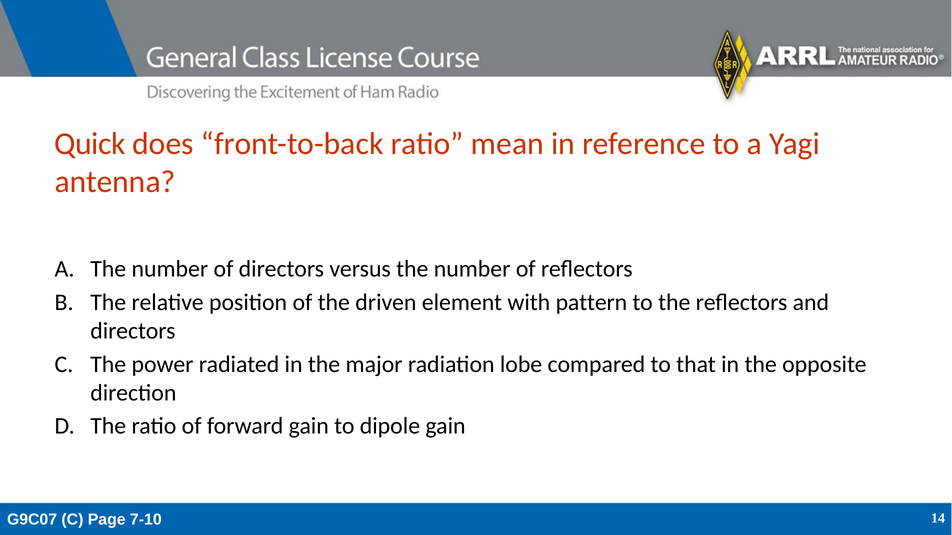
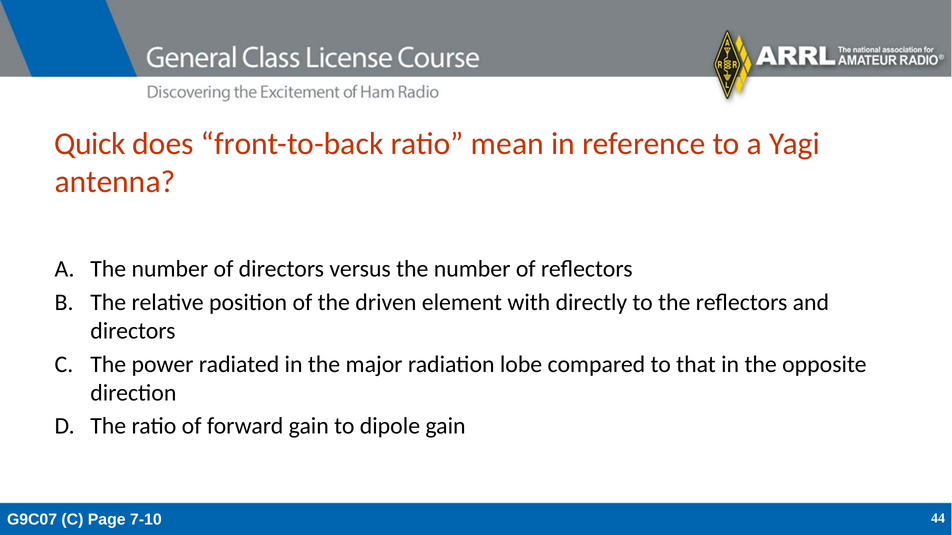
pattern: pattern -> directly
14: 14 -> 44
